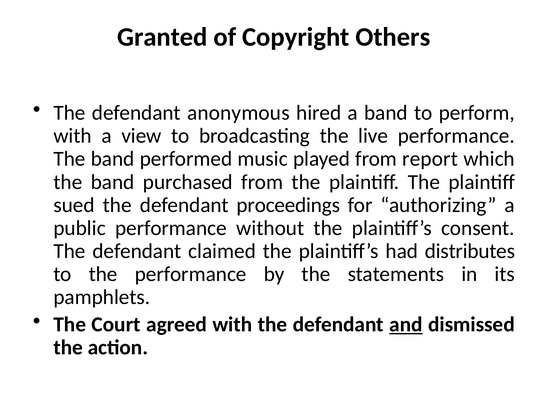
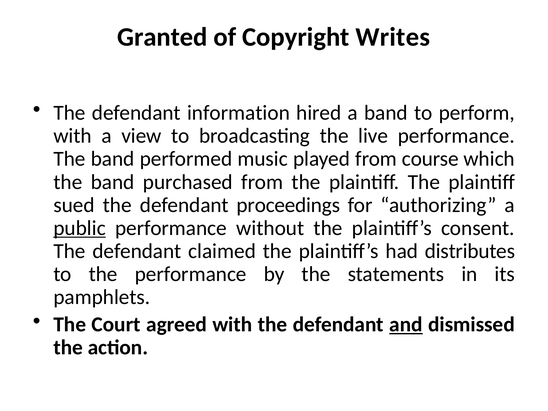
Others: Others -> Writes
anonymous: anonymous -> information
report: report -> course
public underline: none -> present
